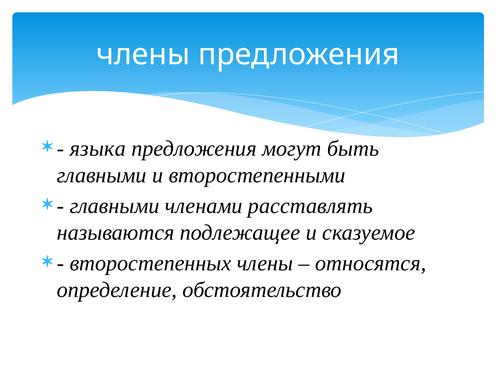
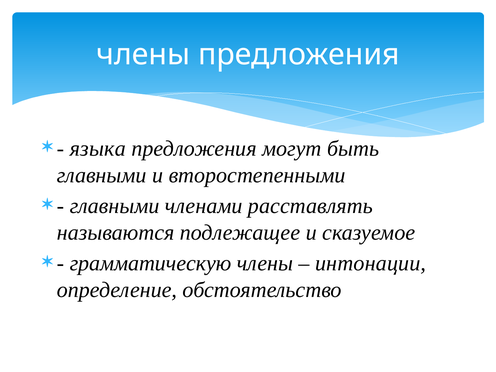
второстепенных: второстепенных -> грамматическую
относятся: относятся -> интонации
